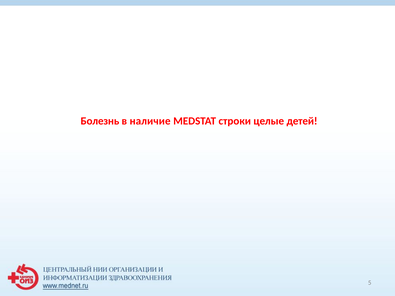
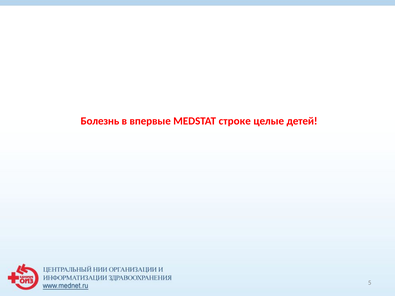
наличие: наличие -> впервые
строки: строки -> строке
